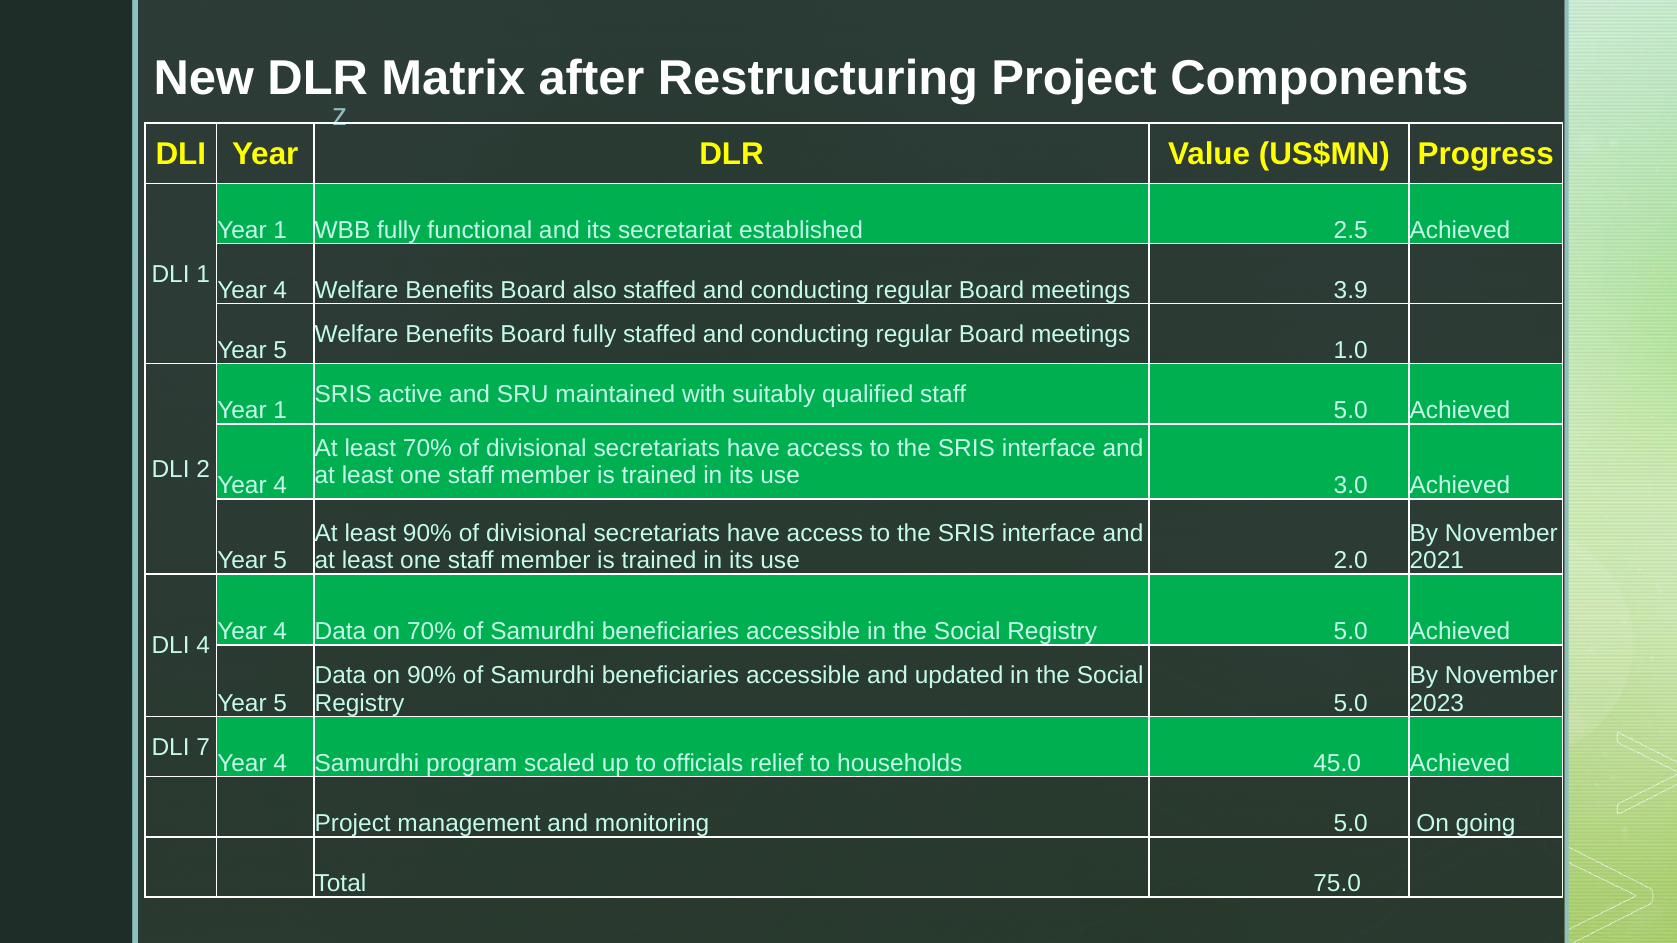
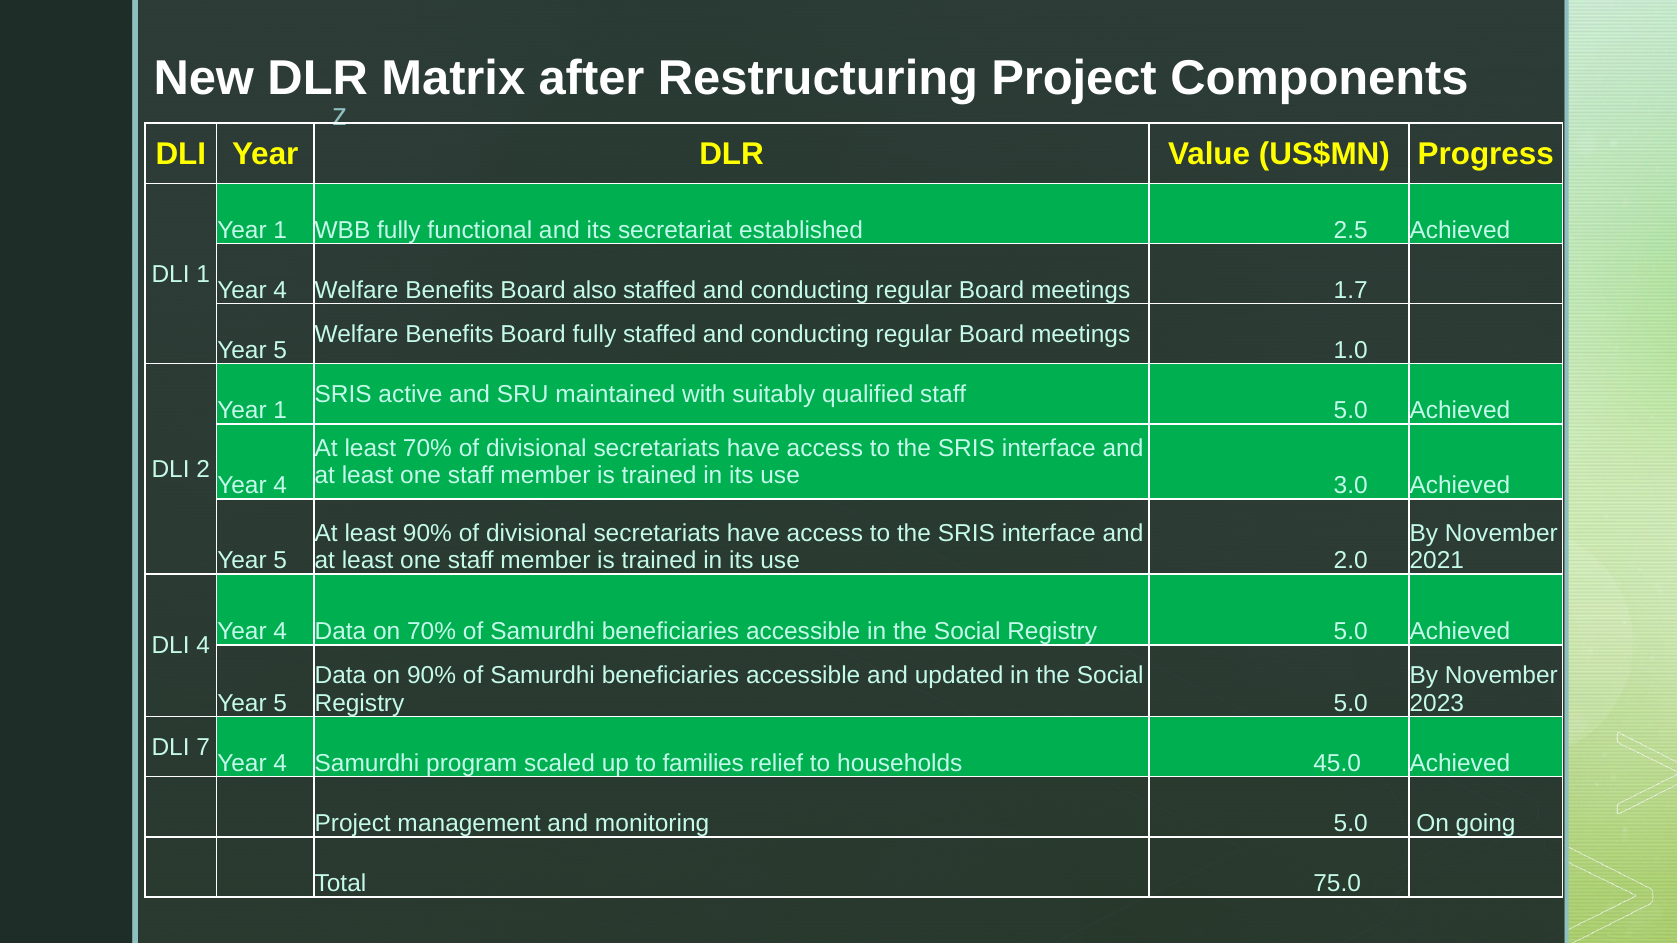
3.9: 3.9 -> 1.7
officials: officials -> families
